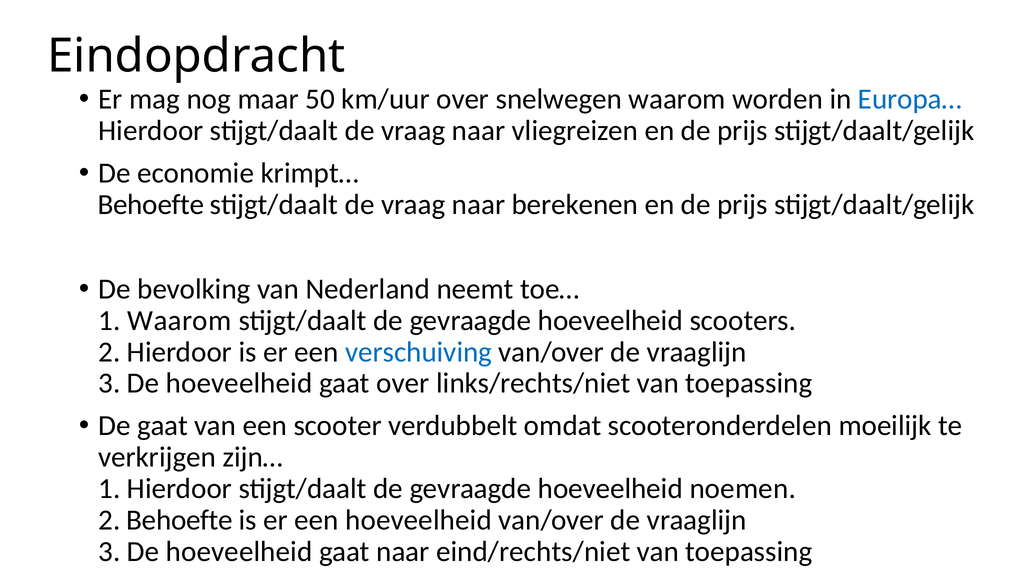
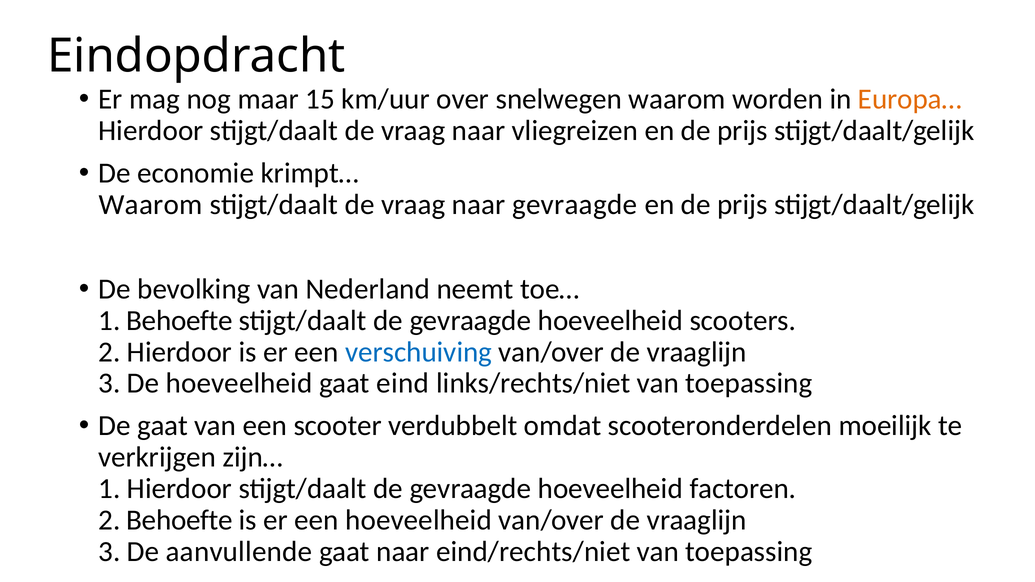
50: 50 -> 15
Europa… colour: blue -> orange
Behoefte at (151, 205): Behoefte -> Waarom
naar berekenen: berekenen -> gevraagde
1 Waarom: Waarom -> Behoefte
gaat over: over -> eind
noemen: noemen -> factoren
hoeveelheid at (239, 552): hoeveelheid -> aanvullende
